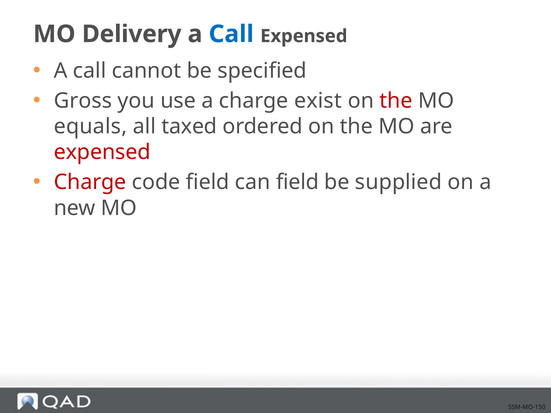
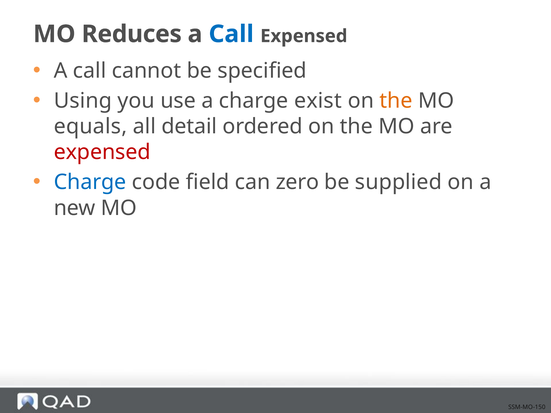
Delivery: Delivery -> Reduces
Gross: Gross -> Using
the at (396, 101) colour: red -> orange
taxed: taxed -> detail
Charge at (90, 182) colour: red -> blue
can field: field -> zero
